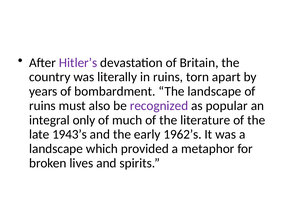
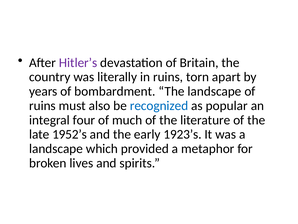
recognized colour: purple -> blue
only: only -> four
1943’s: 1943’s -> 1952’s
1962’s: 1962’s -> 1923’s
